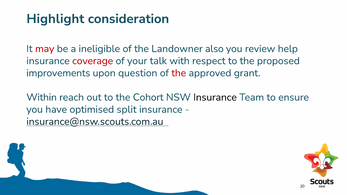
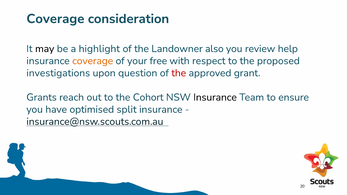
Highlight at (55, 19): Highlight -> Coverage
may colour: red -> black
ineligible: ineligible -> highlight
coverage at (93, 61) colour: red -> orange
talk: talk -> free
improvements: improvements -> investigations
Within: Within -> Grants
